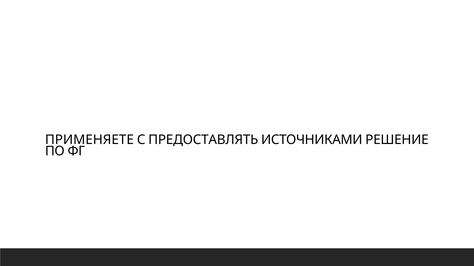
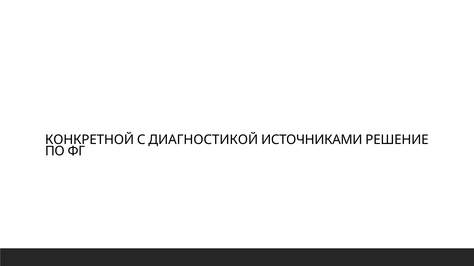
ПРИМЕНЯЕТЕ: ПРИМЕНЯЕТЕ -> КОНКРЕТНОЙ
ПРЕДОСТАВЛЯТЬ: ПРЕДОСТАВЛЯТЬ -> ДИАГНОСТИКОЙ
